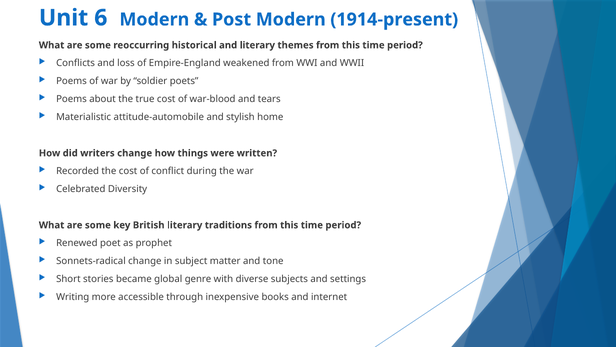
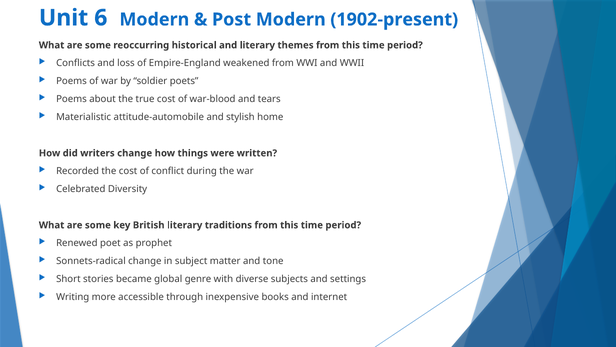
1914-present: 1914-present -> 1902-present
